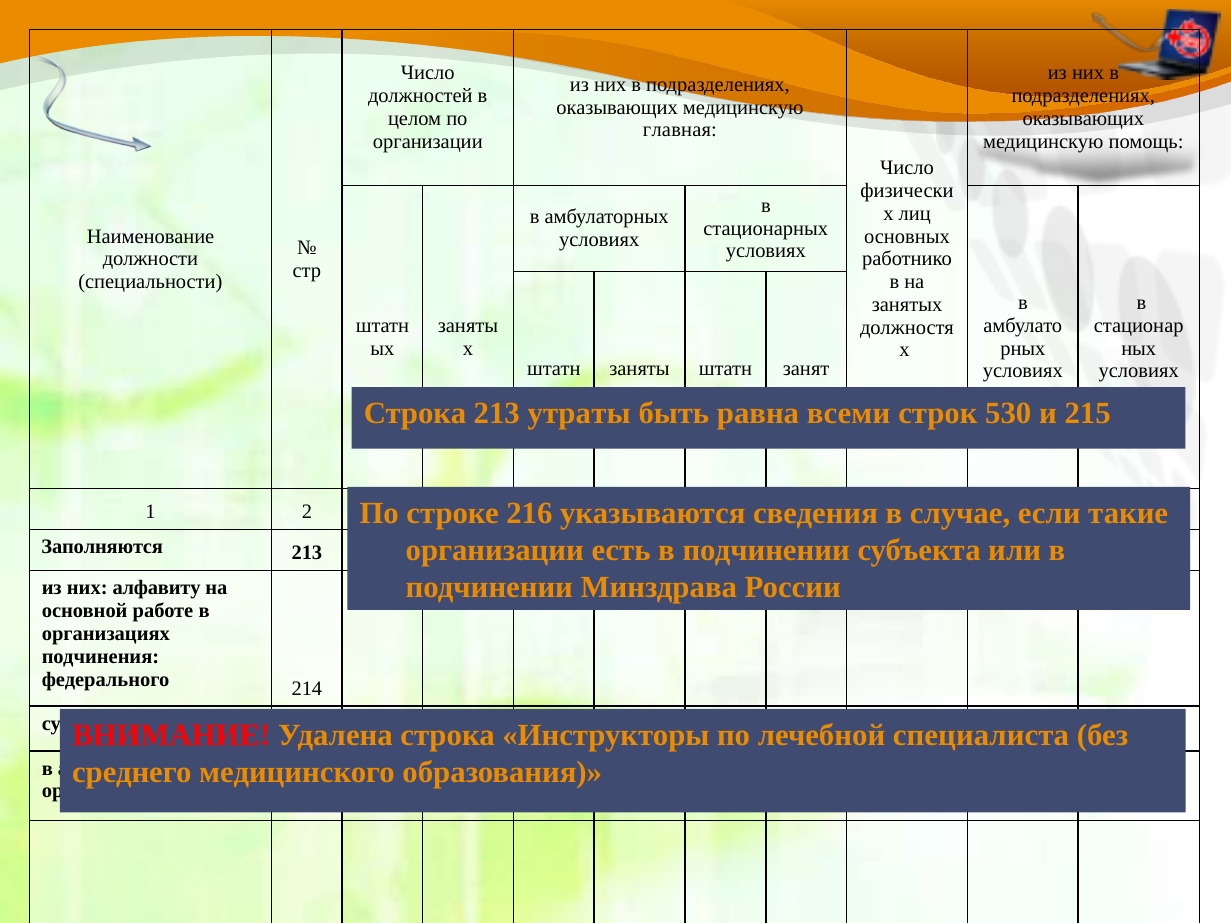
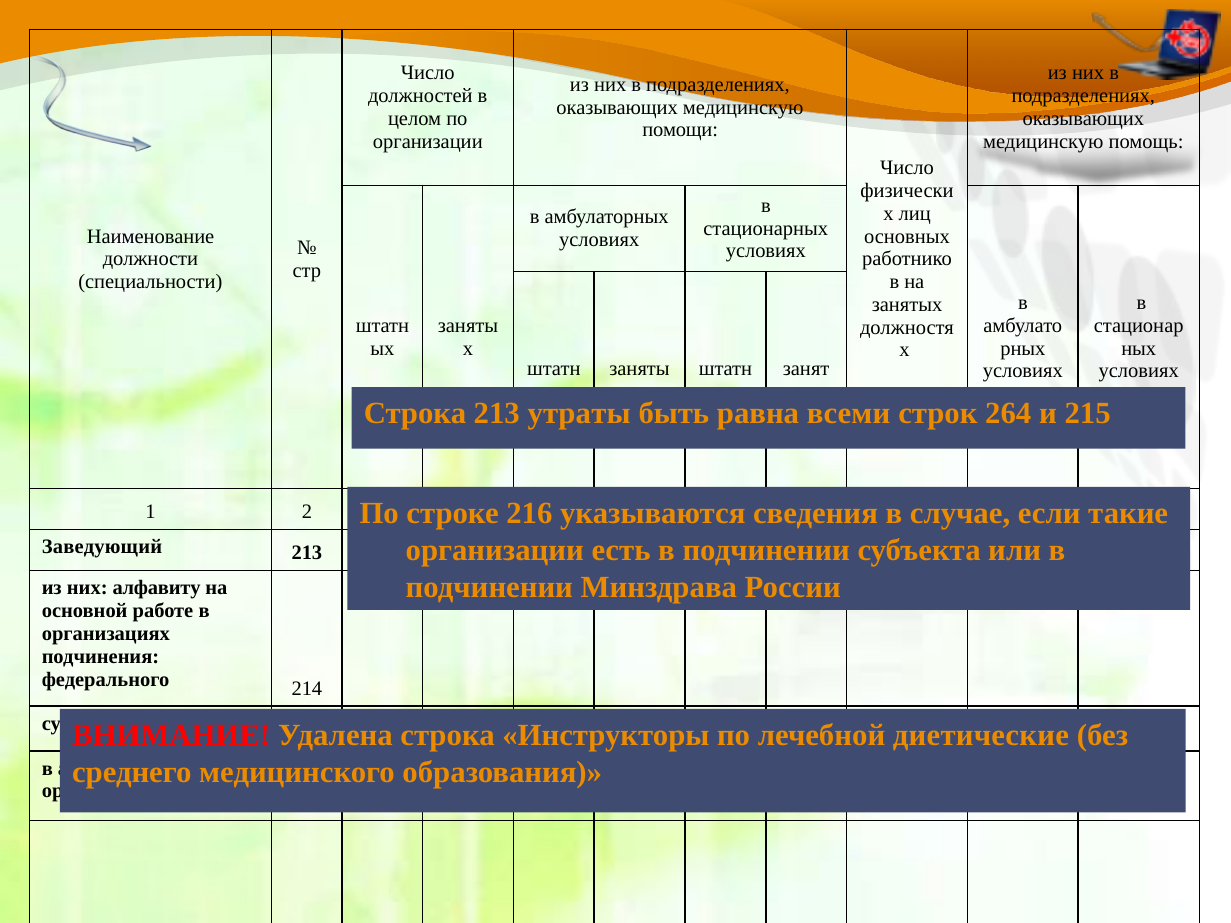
главная: главная -> помощи
530: 530 -> 264
Заполняются: Заполняются -> Заведующий
специалиста: специалиста -> диетические
